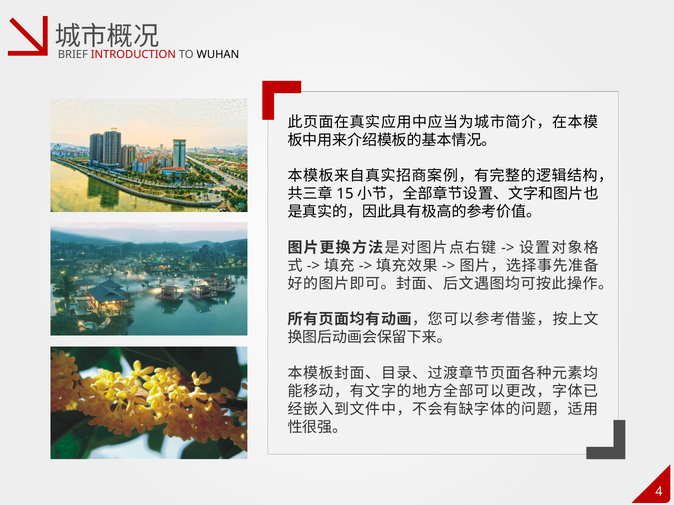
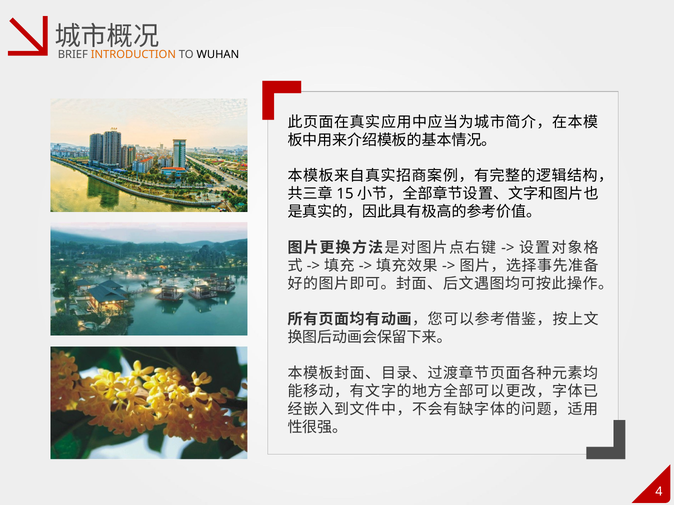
INTRODUCTION colour: red -> orange
